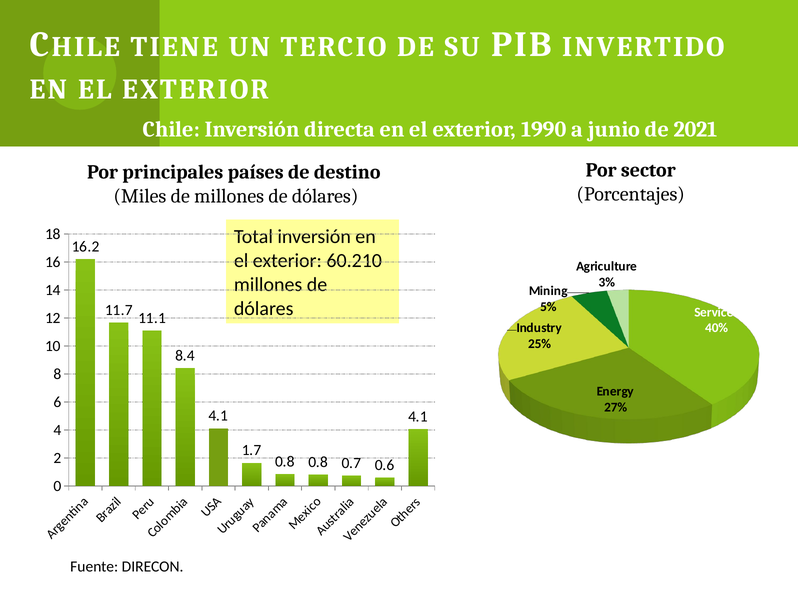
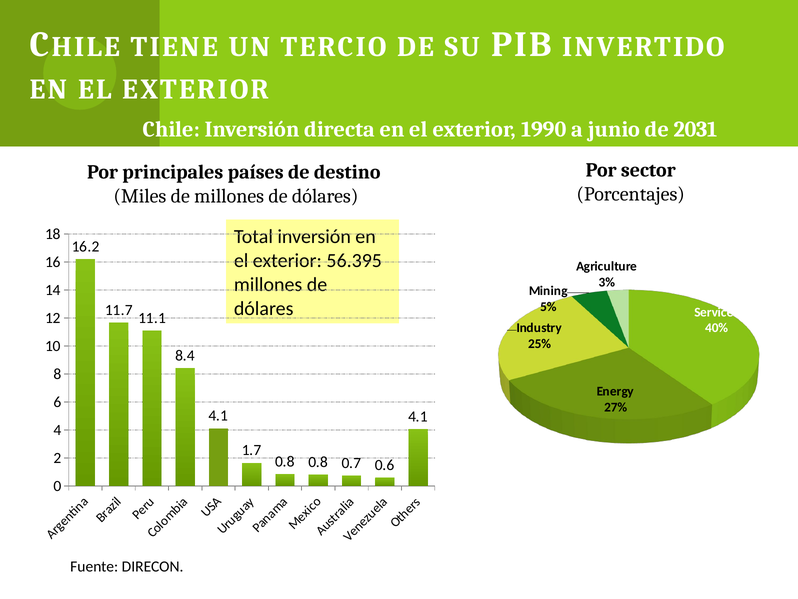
2021: 2021 -> 2031
60.210: 60.210 -> 56.395
